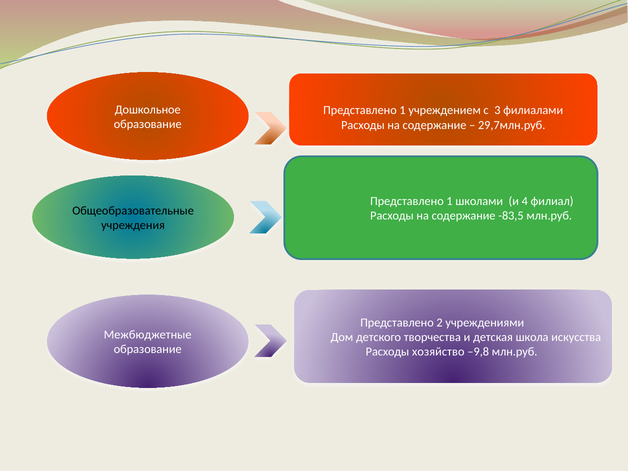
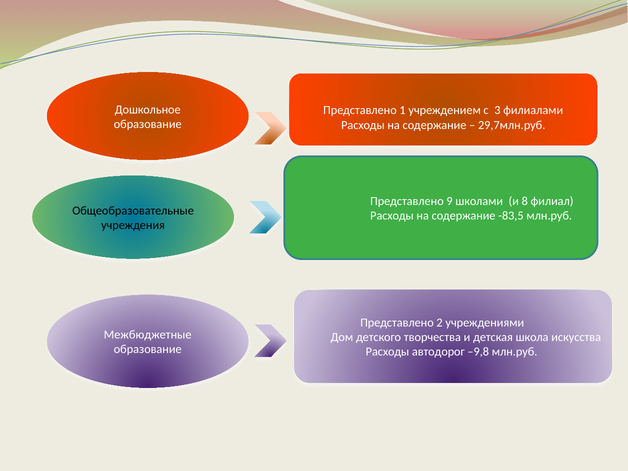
1 at (450, 201): 1 -> 9
4: 4 -> 8
хозяйство: хозяйство -> автодорог
